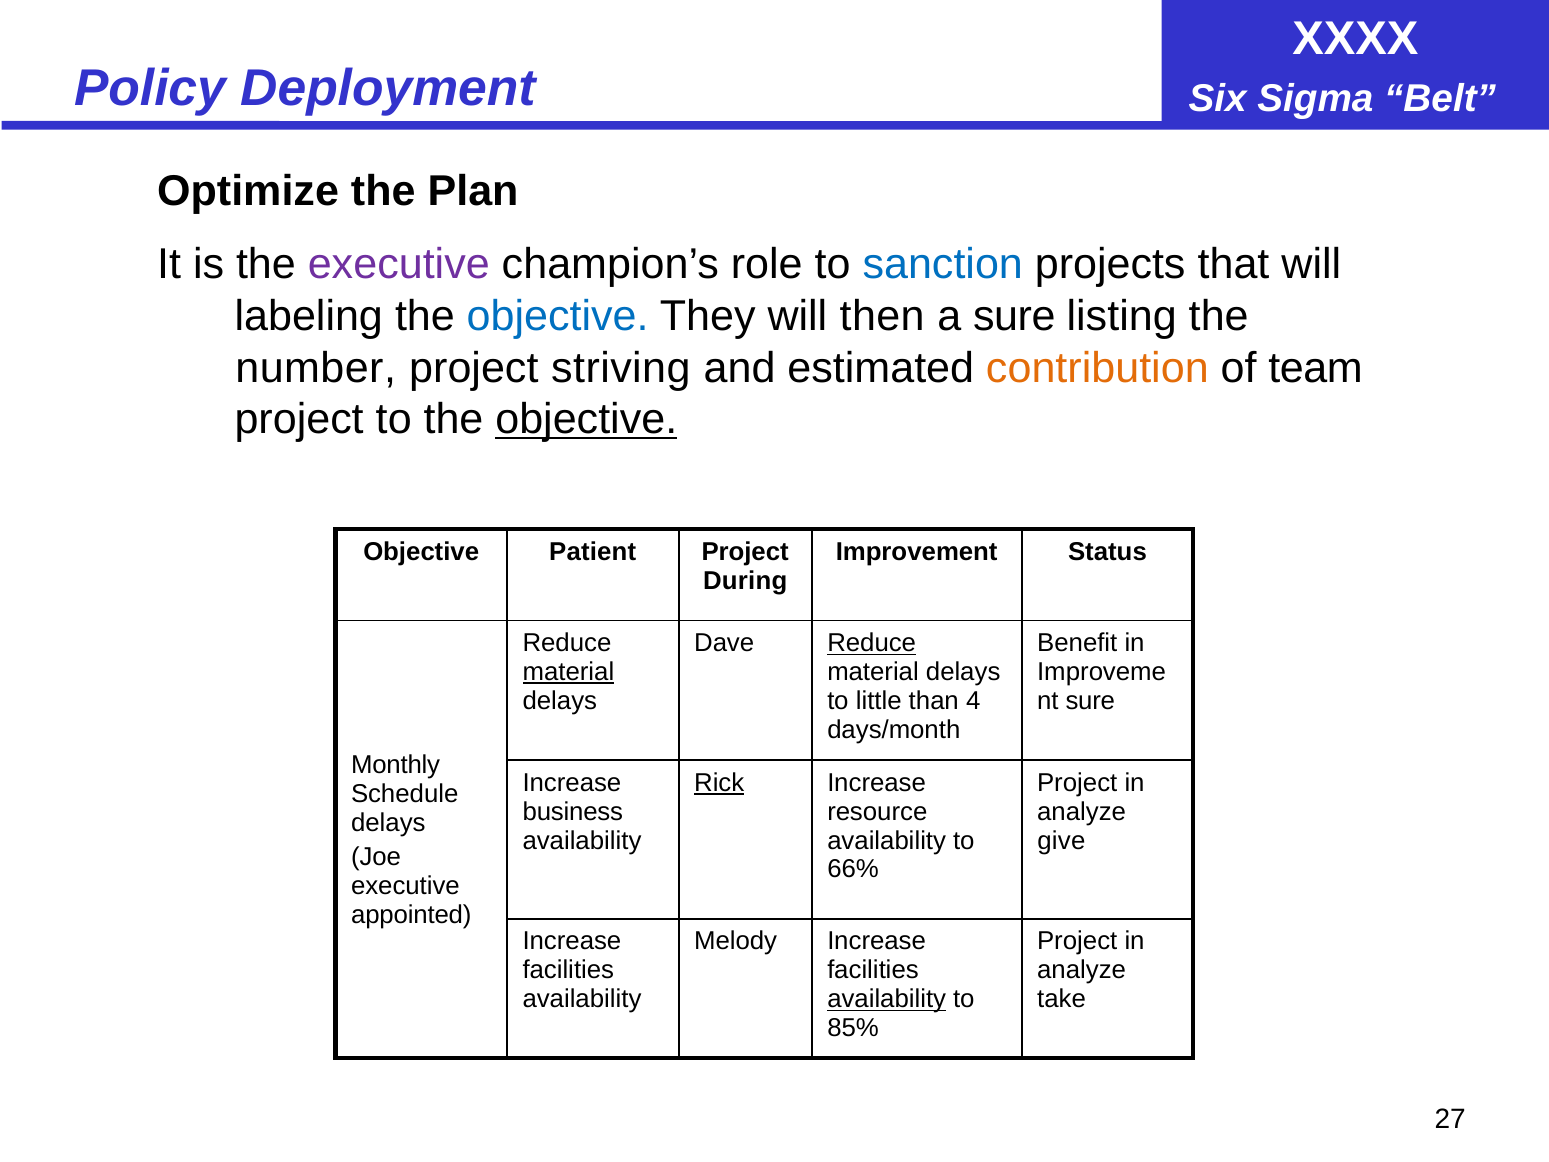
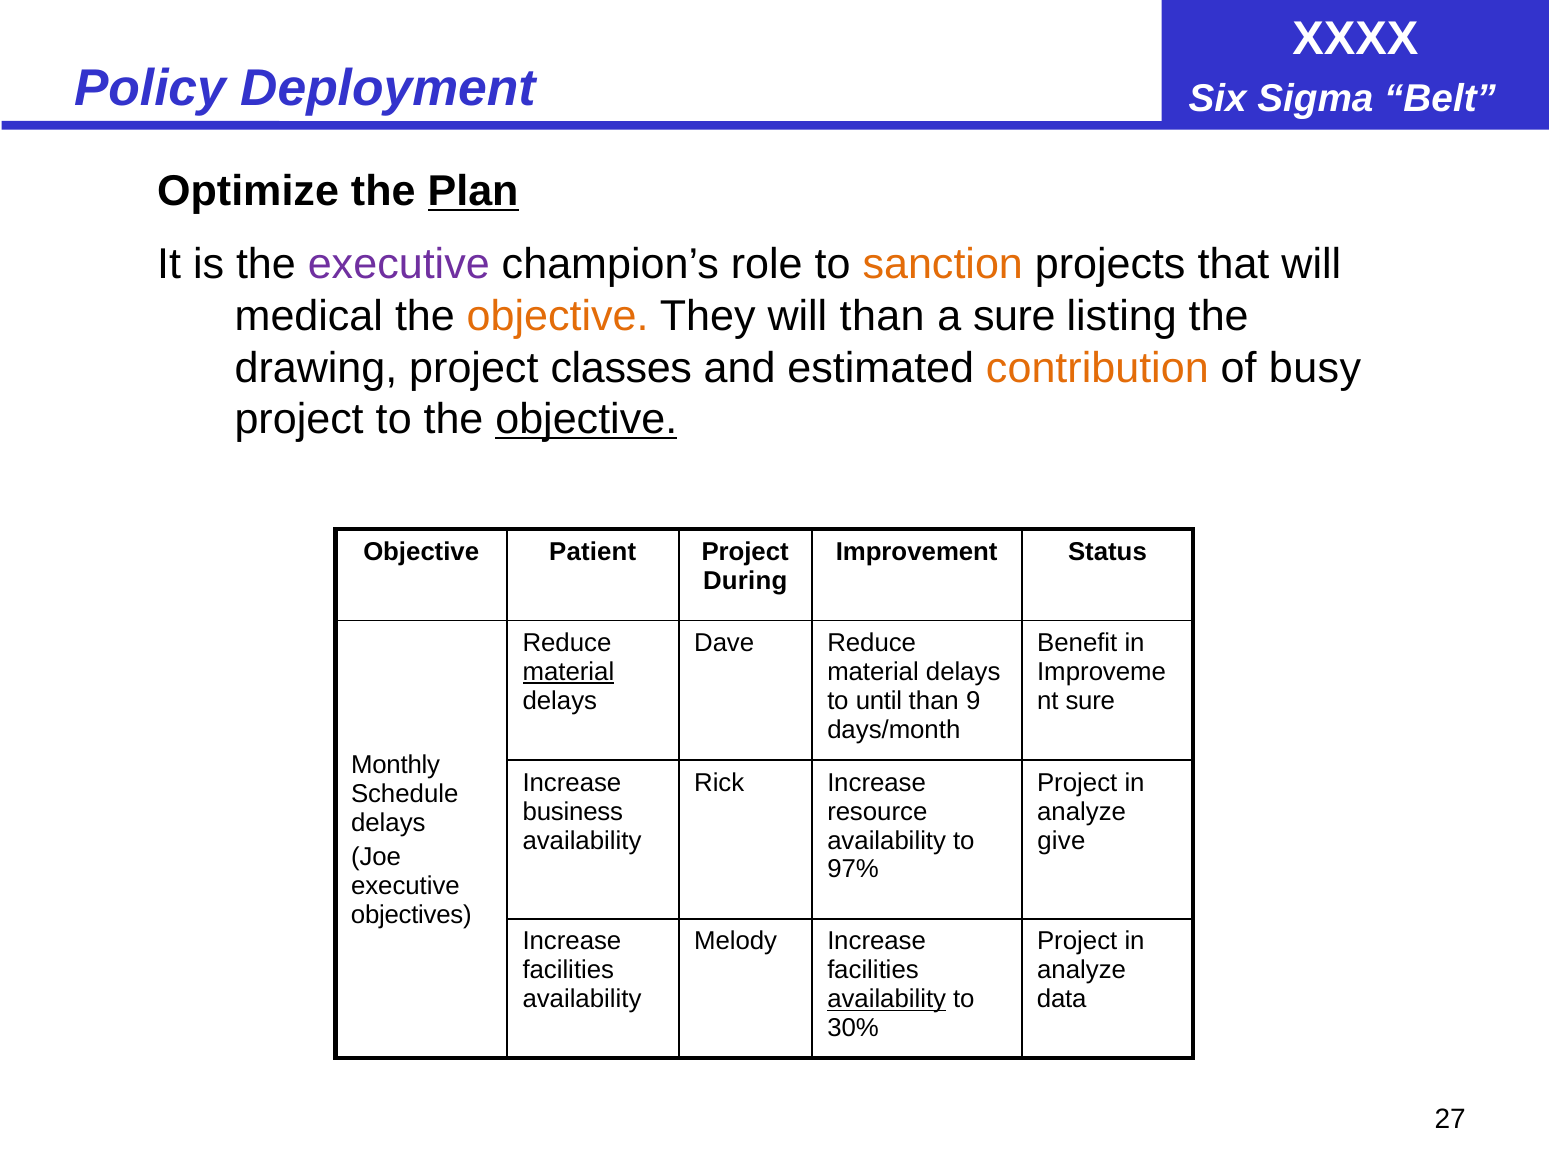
Plan underline: none -> present
sanction colour: blue -> orange
labeling: labeling -> medical
objective at (558, 316) colour: blue -> orange
will then: then -> than
number: number -> drawing
striving: striving -> classes
team: team -> busy
Reduce at (872, 643) underline: present -> none
little: little -> until
4: 4 -> 9
Rick underline: present -> none
66%: 66% -> 97%
appointed: appointed -> objectives
take: take -> data
85%: 85% -> 30%
